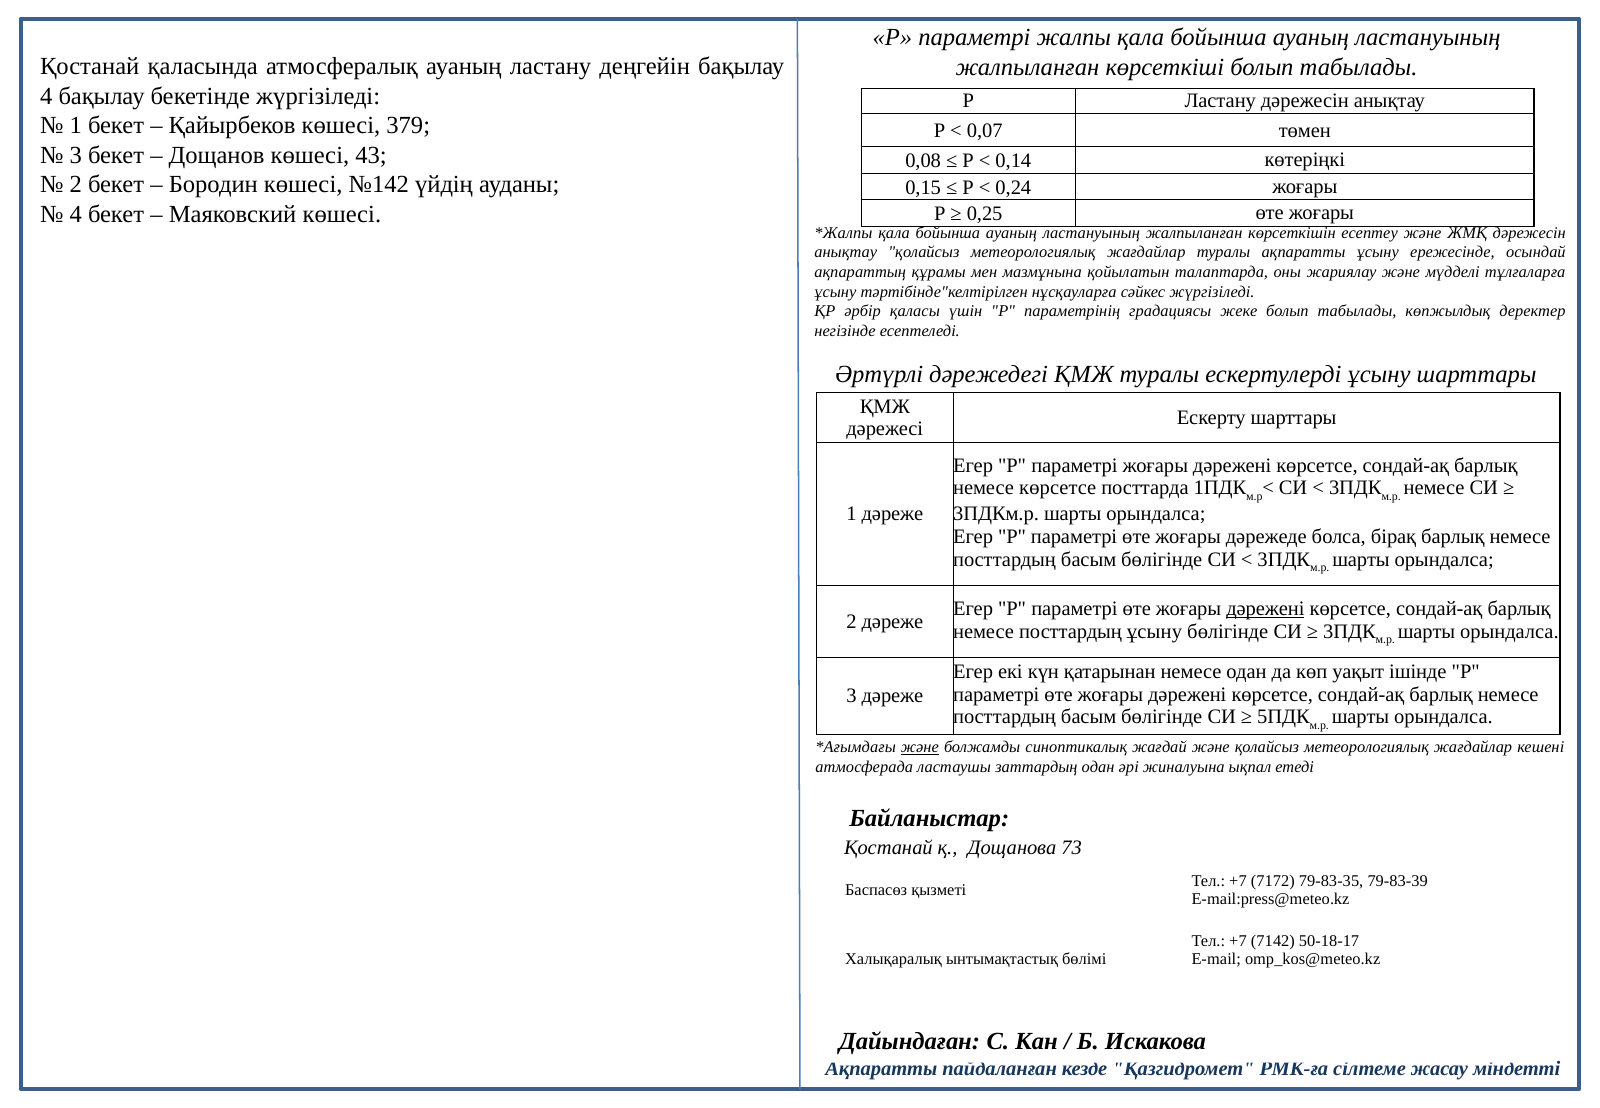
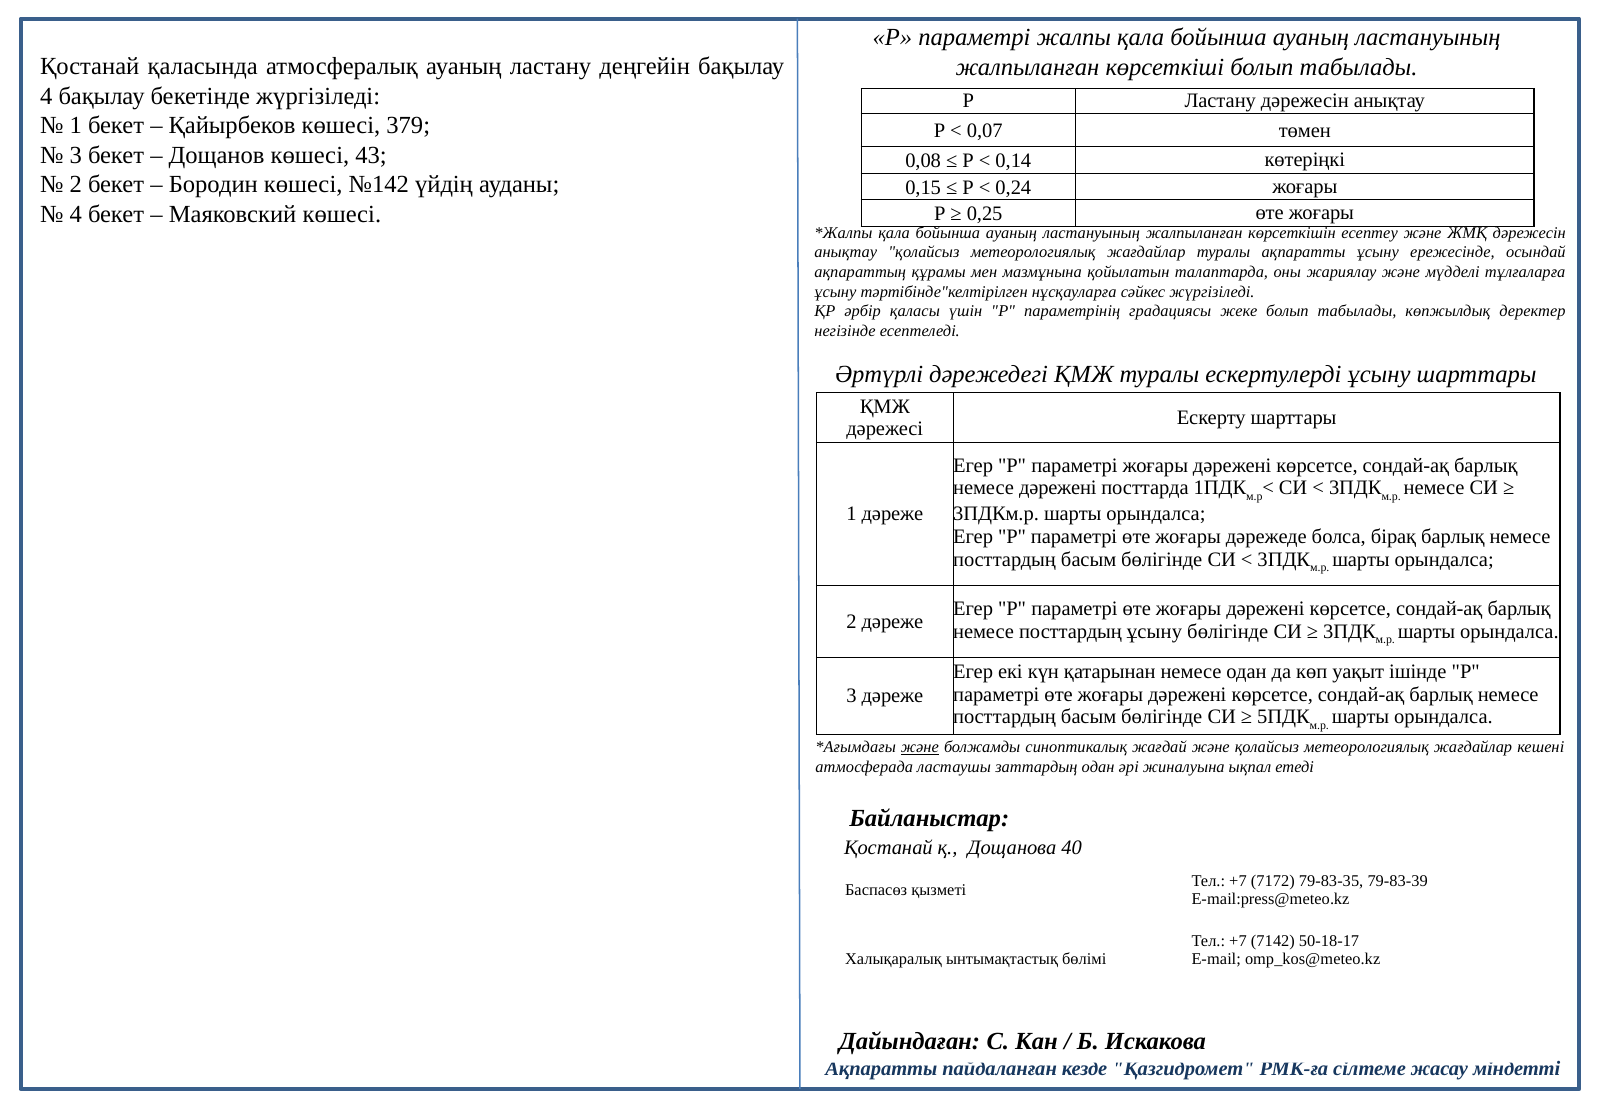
немесе көрсетсе: көрсетсе -> дәрежені
дәрежені at (1265, 608) underline: present -> none
73: 73 -> 40
